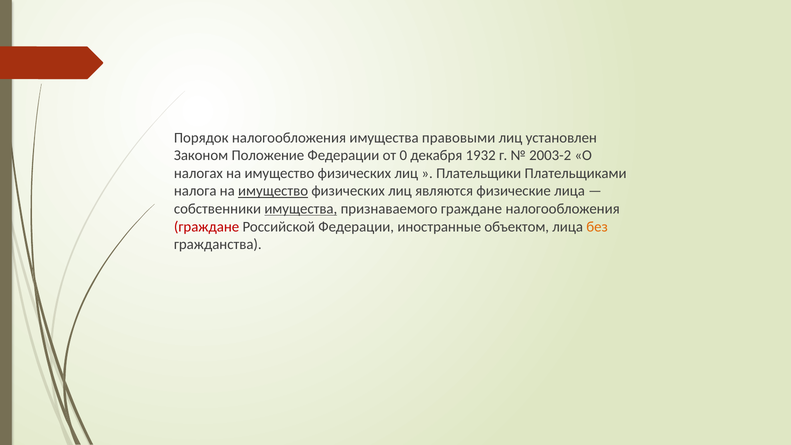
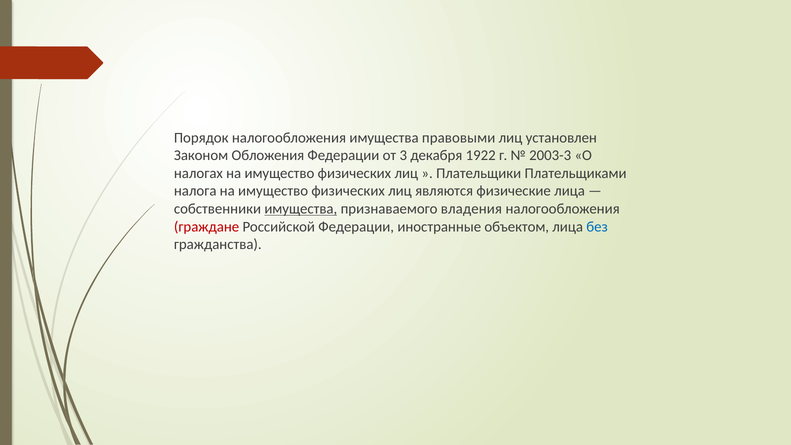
Положение: Положение -> Обложения
0: 0 -> 3
1932: 1932 -> 1922
2003-2: 2003-2 -> 2003-3
имущество at (273, 191) underline: present -> none
признаваемого граждане: граждане -> владения
без colour: orange -> blue
